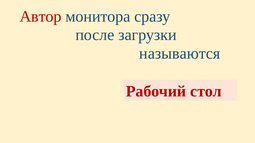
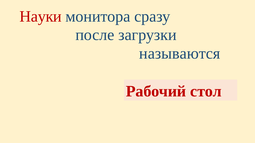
Автор: Автор -> Науки
